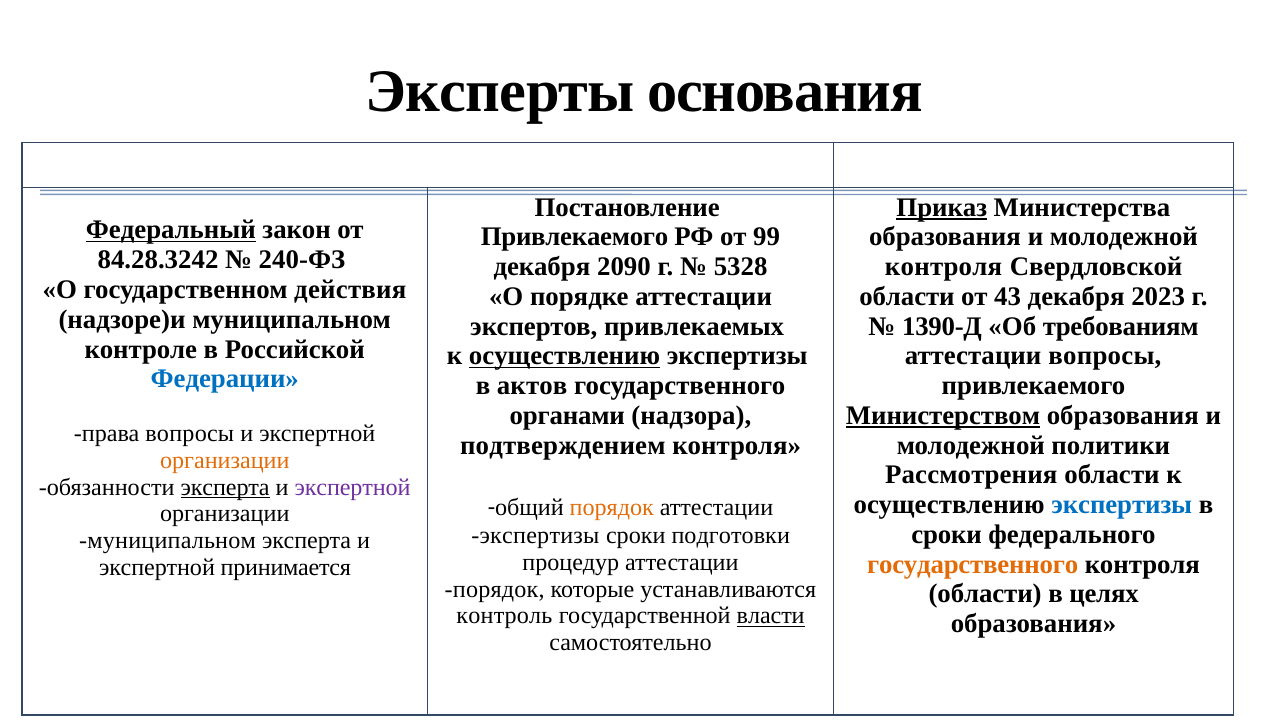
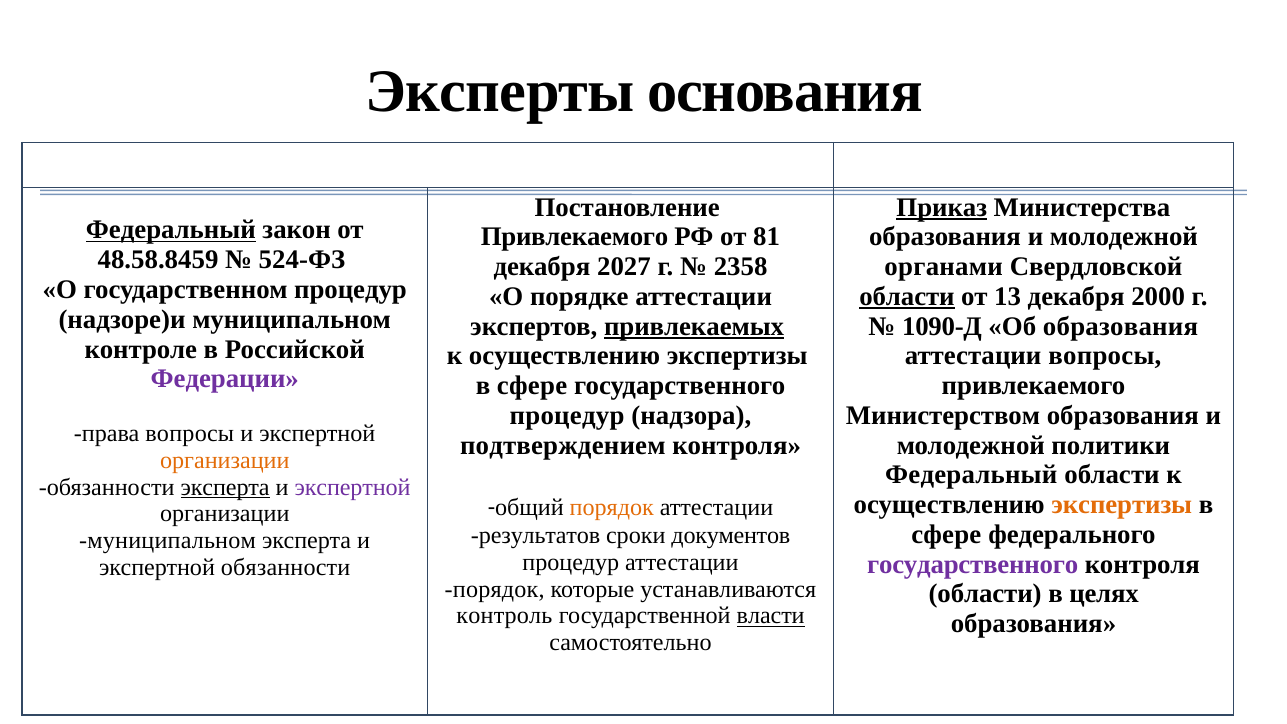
99: 99 -> 81
84.28.3242: 84.28.3242 -> 48.58.8459
240-ФЗ: 240-ФЗ -> 524-ФЗ
2090: 2090 -> 2027
5328: 5328 -> 2358
контроля at (944, 267): контроля -> органами
государственном действия: действия -> процедур
области at (907, 297) underline: none -> present
43: 43 -> 13
2023: 2023 -> 2000
привлекаемых underline: none -> present
1390-Д: 1390-Д -> 1090-Д
Об требованиям: требованиям -> образования
осуществлению at (565, 356) underline: present -> none
Федерации colour: blue -> purple
актов at (532, 386): актов -> сфере
органами at (567, 416): органами -> процедур
Министерством underline: present -> none
Рассмотрения at (971, 475): Рассмотрения -> Федеральный
экспертизы at (1122, 505) colour: blue -> orange
сроки at (947, 535): сроки -> сфере
экспертизы at (535, 536): экспертизы -> результатов
подготовки: подготовки -> документов
государственного at (973, 564) colour: orange -> purple
экспертной принимается: принимается -> обязанности
